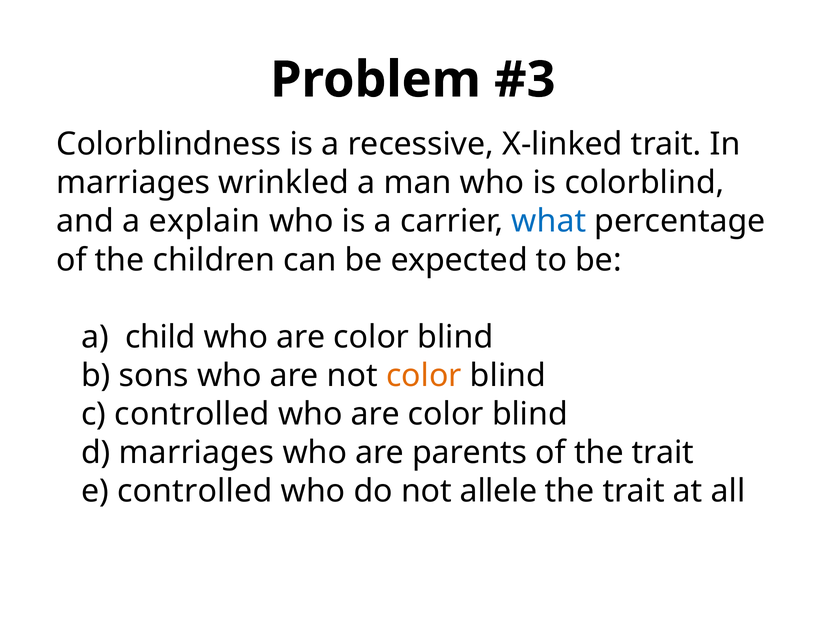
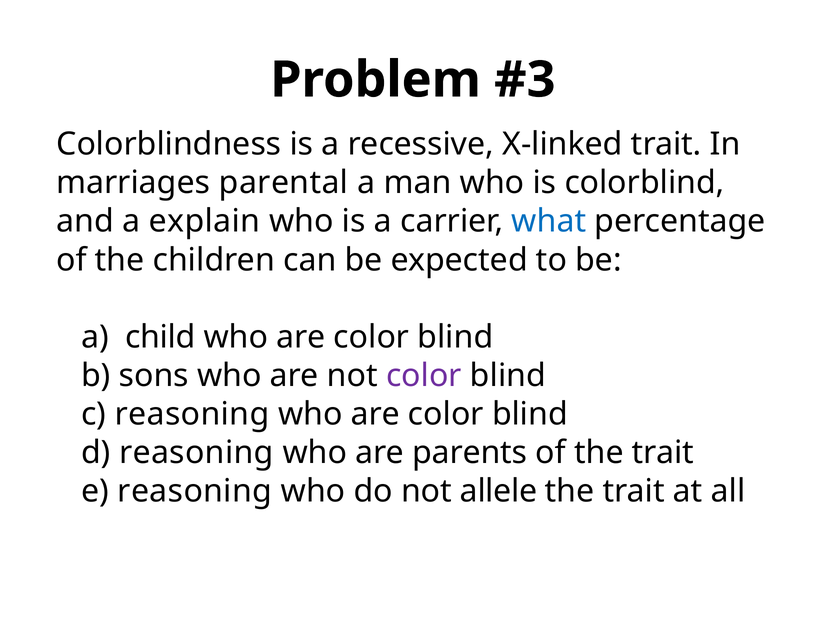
wrinkled: wrinkled -> parental
color at (424, 376) colour: orange -> purple
c controlled: controlled -> reasoning
d marriages: marriages -> reasoning
e controlled: controlled -> reasoning
